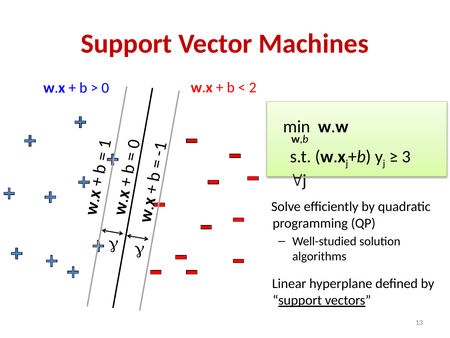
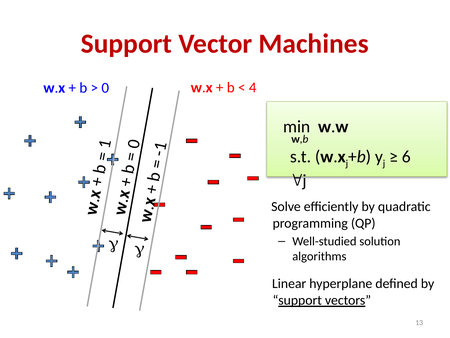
2: 2 -> 4
3: 3 -> 6
